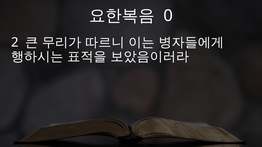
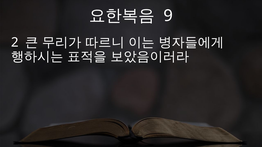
0: 0 -> 9
